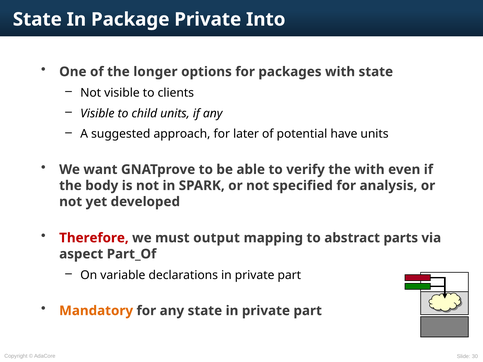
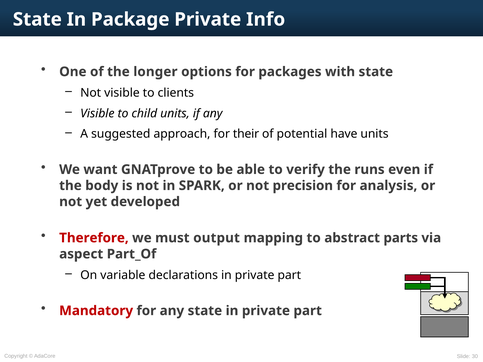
Into: Into -> Info
later: later -> their
the with: with -> runs
specified: specified -> precision
Mandatory colour: orange -> red
